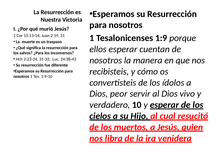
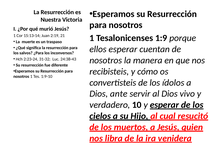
peor: peor -> ante
